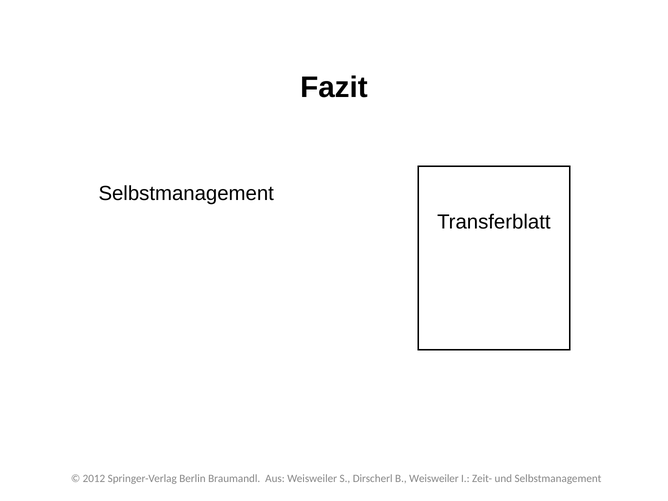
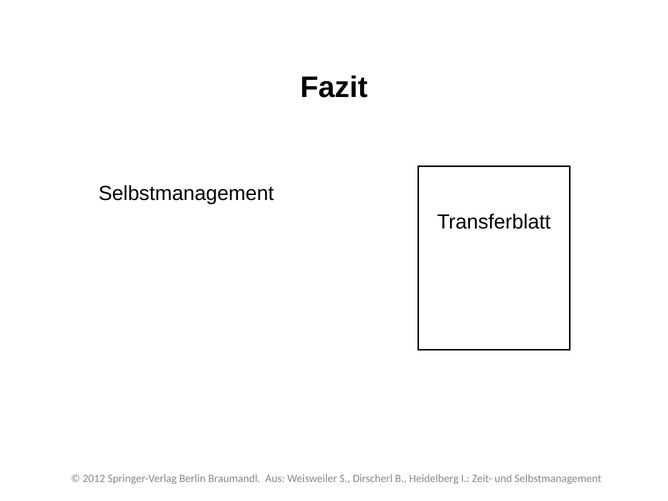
B Weisweiler: Weisweiler -> Heidelberg
